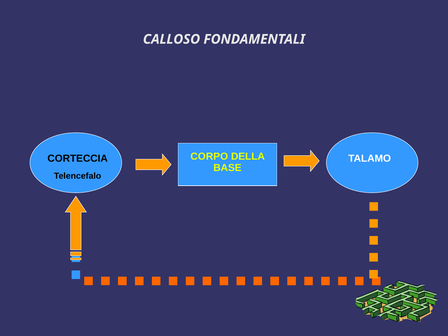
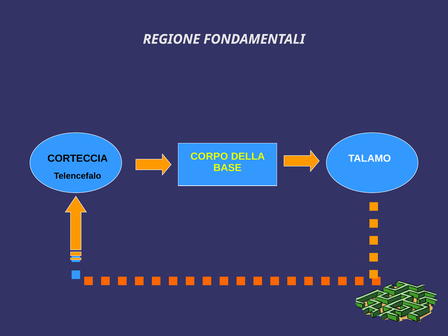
CALLOSO: CALLOSO -> REGIONE
